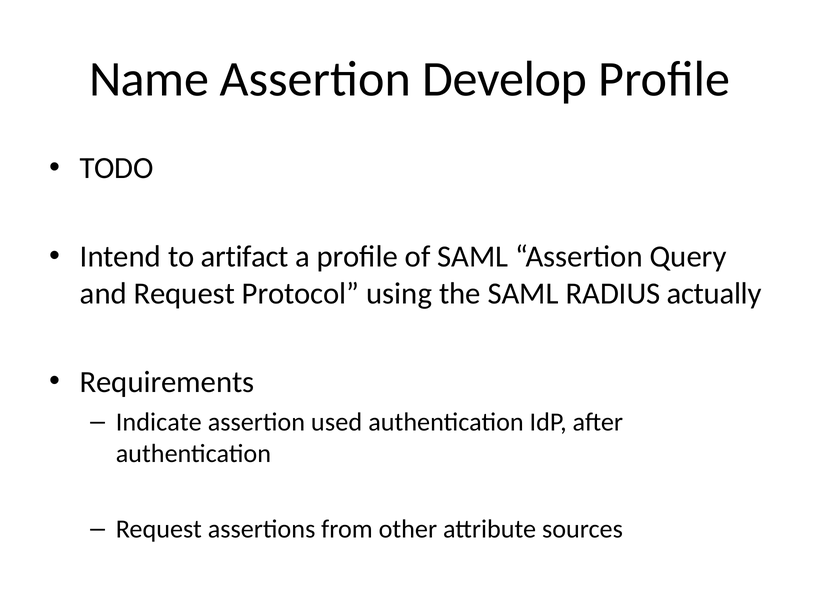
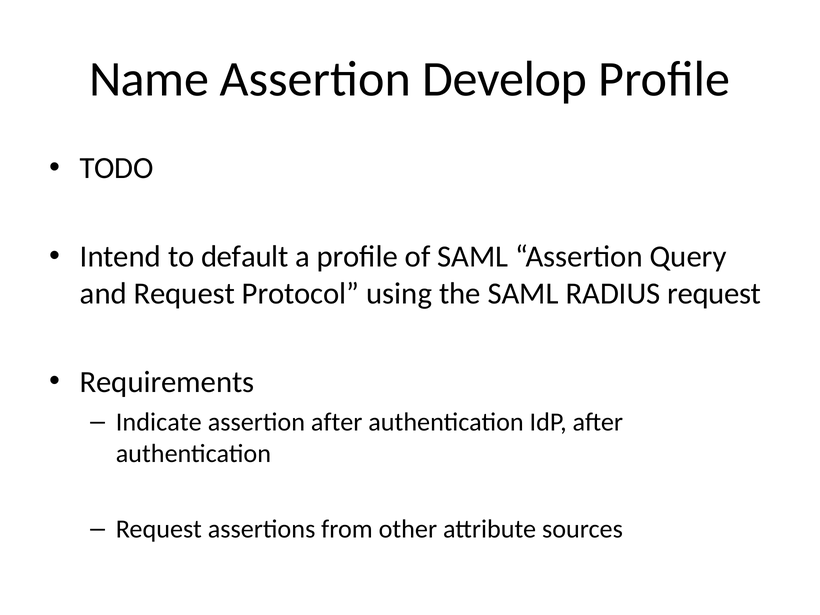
artifact: artifact -> default
RADIUS actually: actually -> request
assertion used: used -> after
